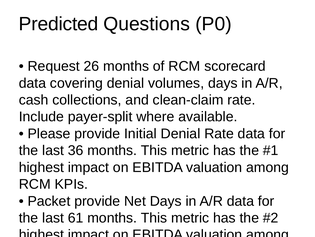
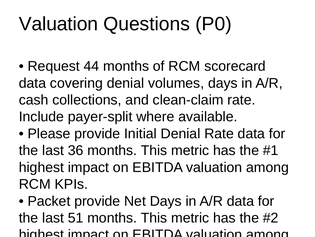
Predicted at (59, 24): Predicted -> Valuation
26: 26 -> 44
61: 61 -> 51
